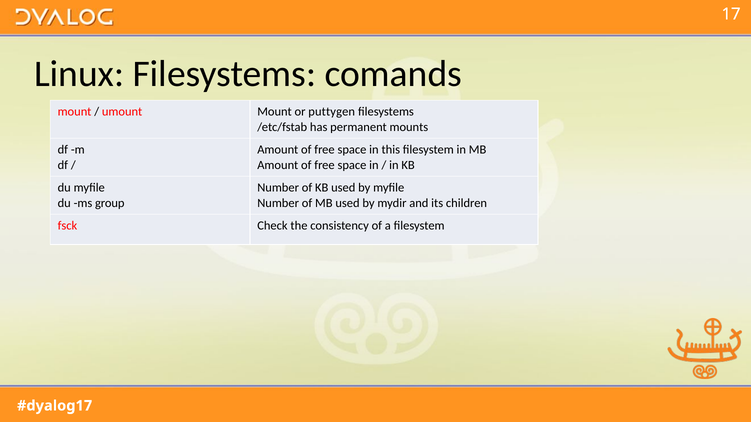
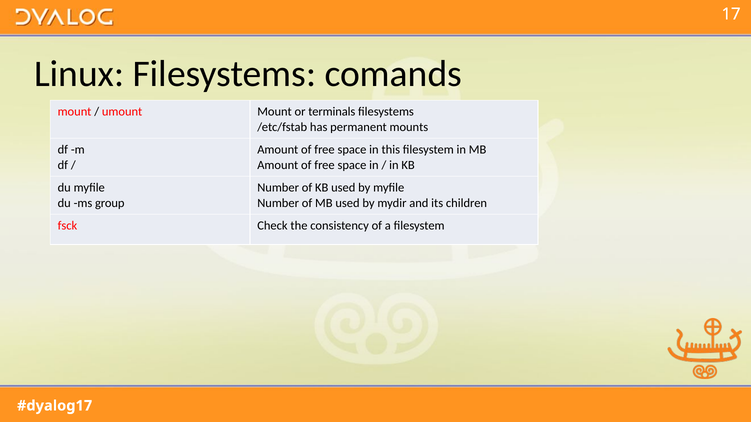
puttygen: puttygen -> terminals
